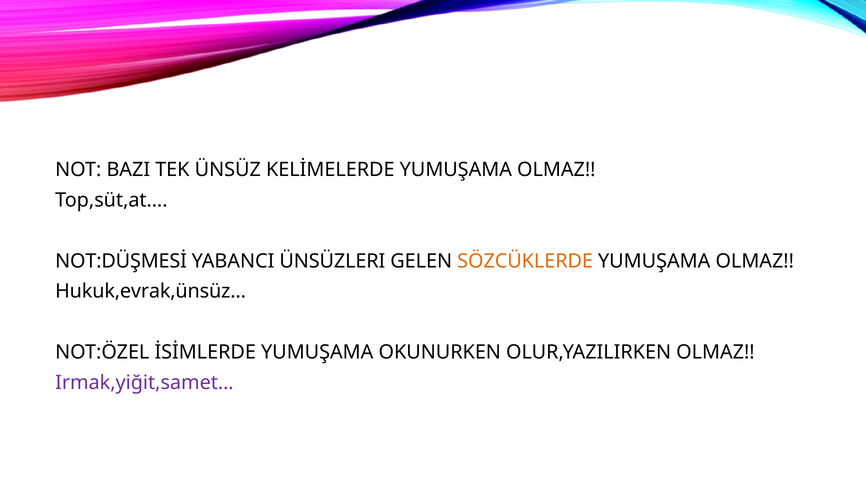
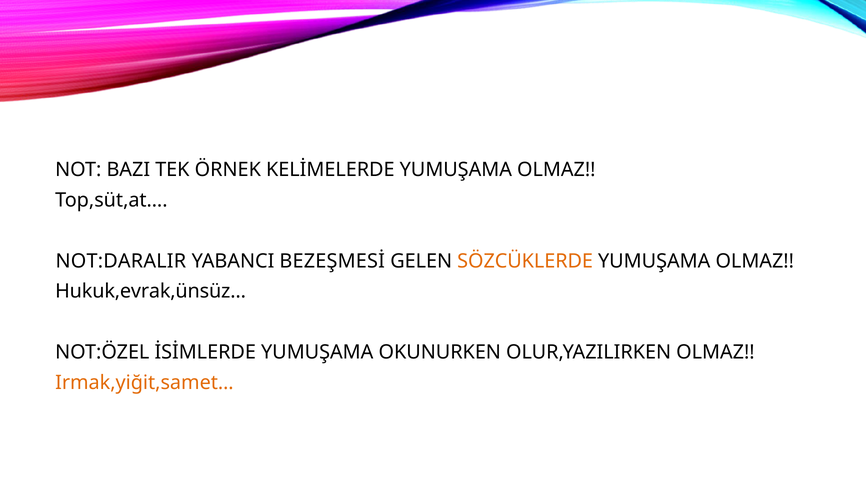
ÜNSÜZ: ÜNSÜZ -> ÖRNEK
NOT:DÜŞMESİ: NOT:DÜŞMESİ -> NOT:DARALIR
ÜNSÜZLERI: ÜNSÜZLERI -> BEZEŞMESİ
Irmak,yiğit,samet… colour: purple -> orange
